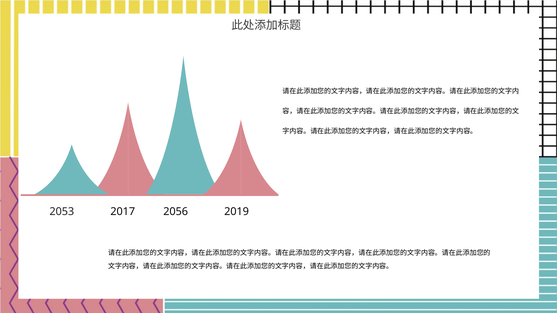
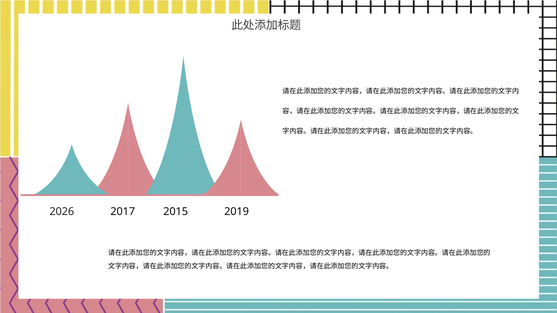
2053: 2053 -> 2026
2056: 2056 -> 2015
